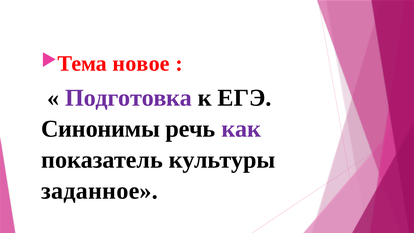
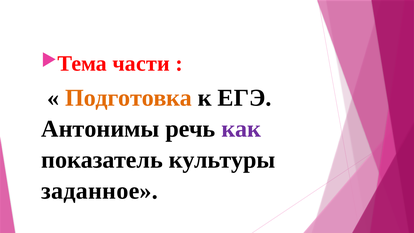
новое: новое -> части
Подготовка colour: purple -> orange
Синонимы: Синонимы -> Антонимы
